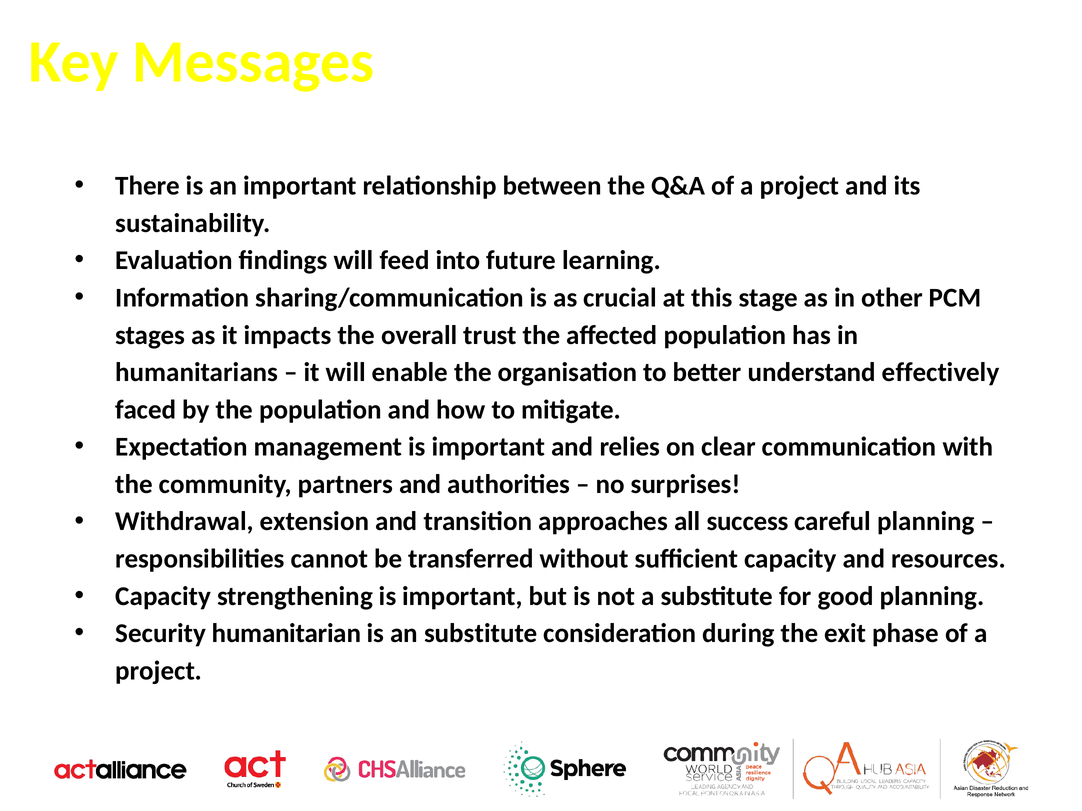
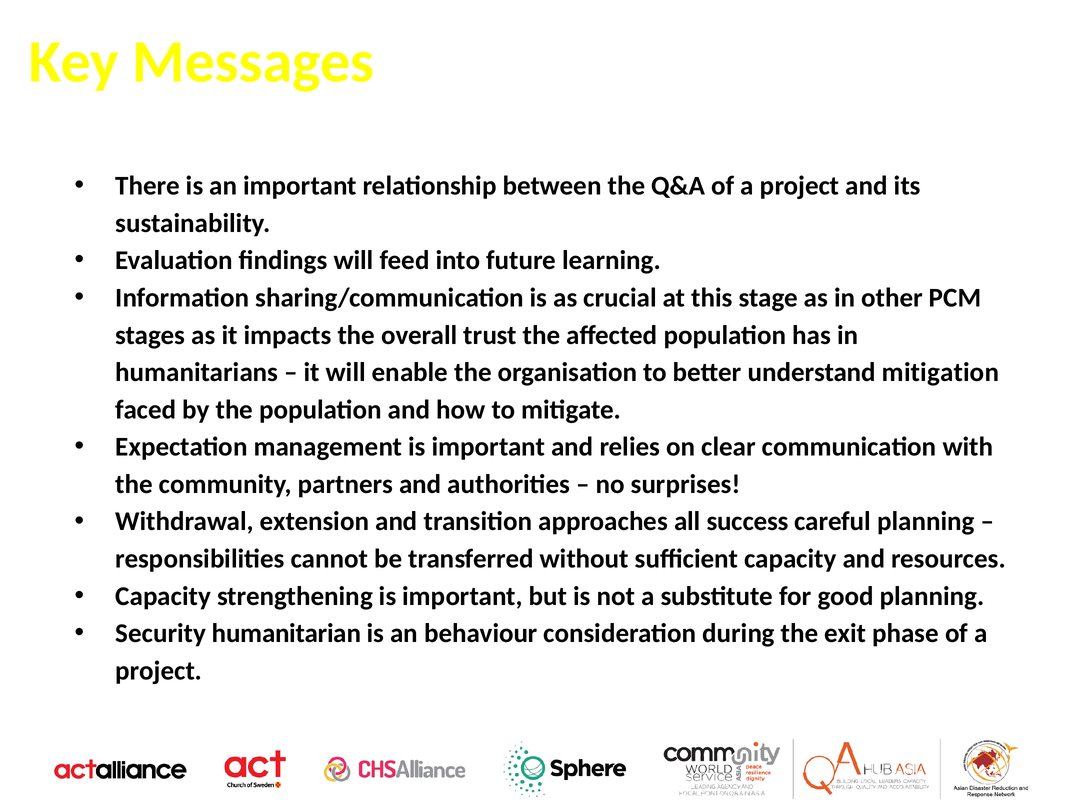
effectively: effectively -> mitigation
an substitute: substitute -> behaviour
